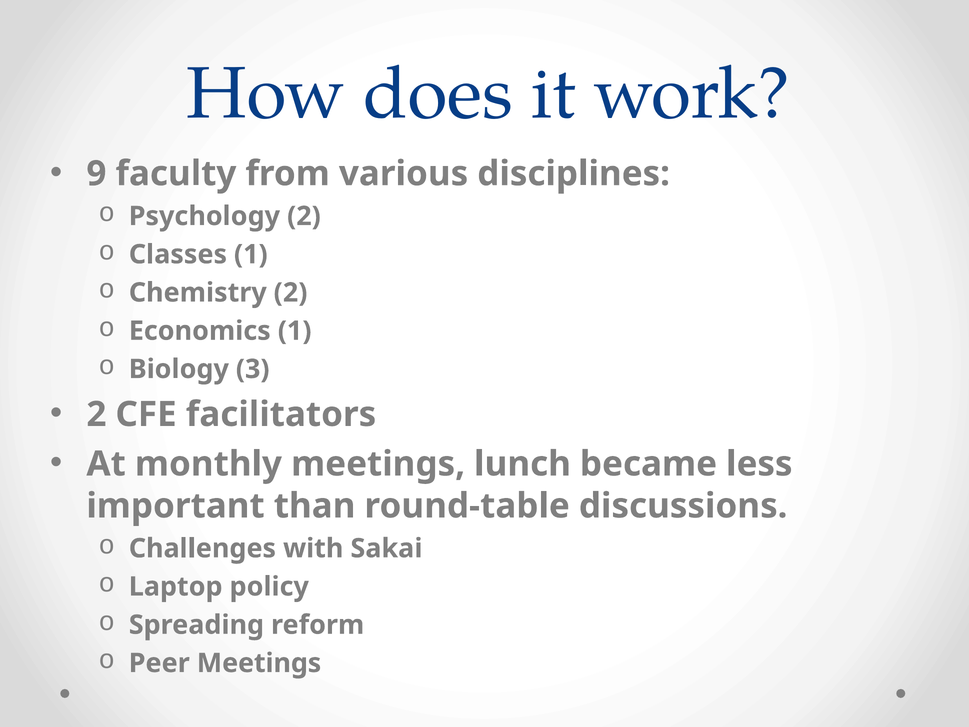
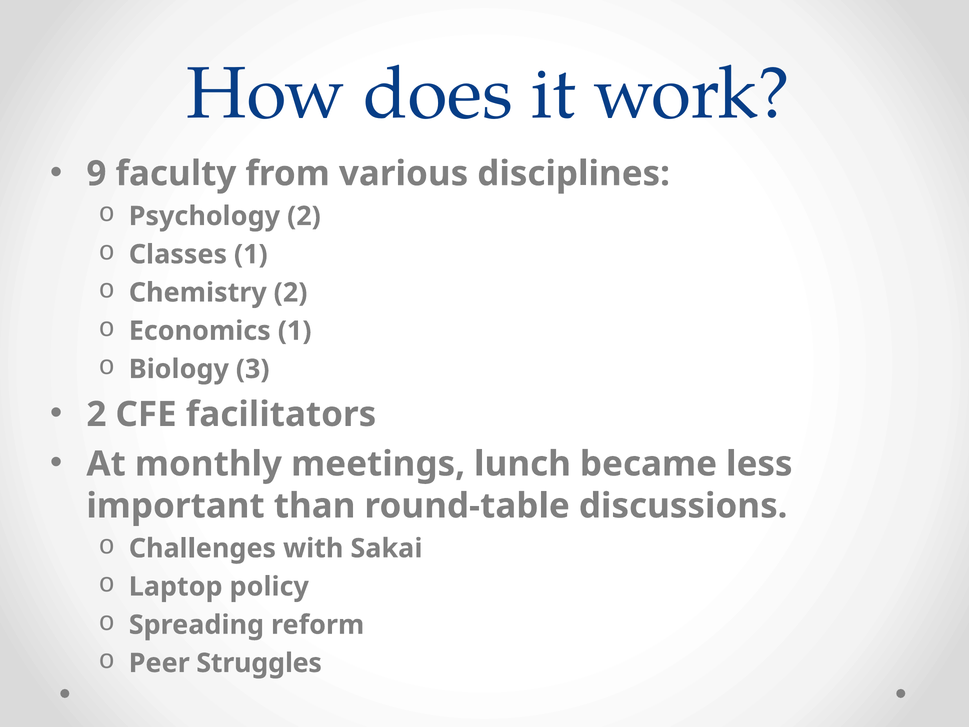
Peer Meetings: Meetings -> Struggles
